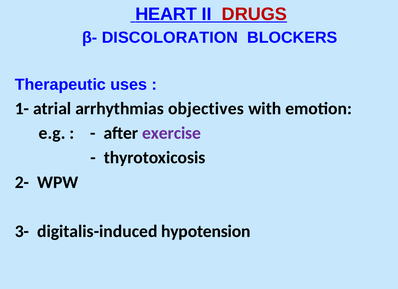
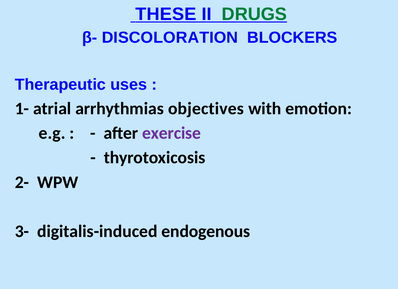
HEART: HEART -> THESE
DRUGS colour: red -> green
hypotension: hypotension -> endogenous
